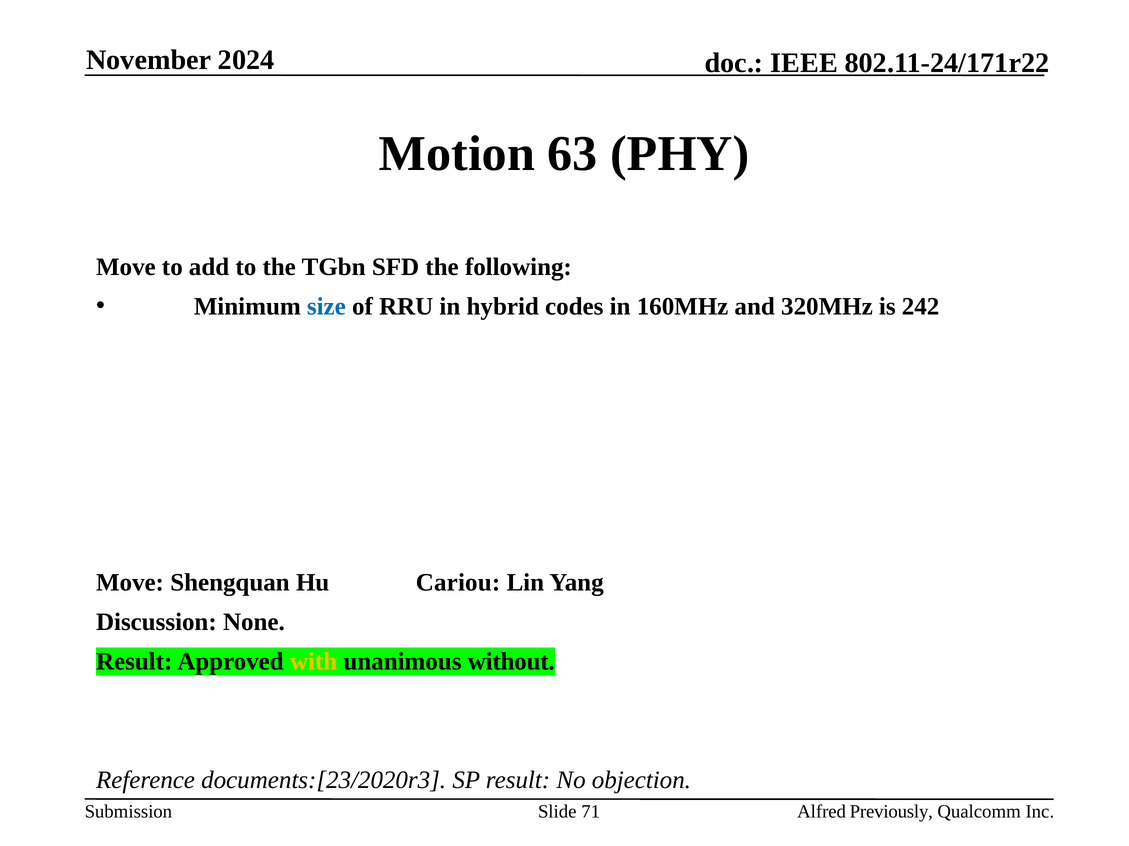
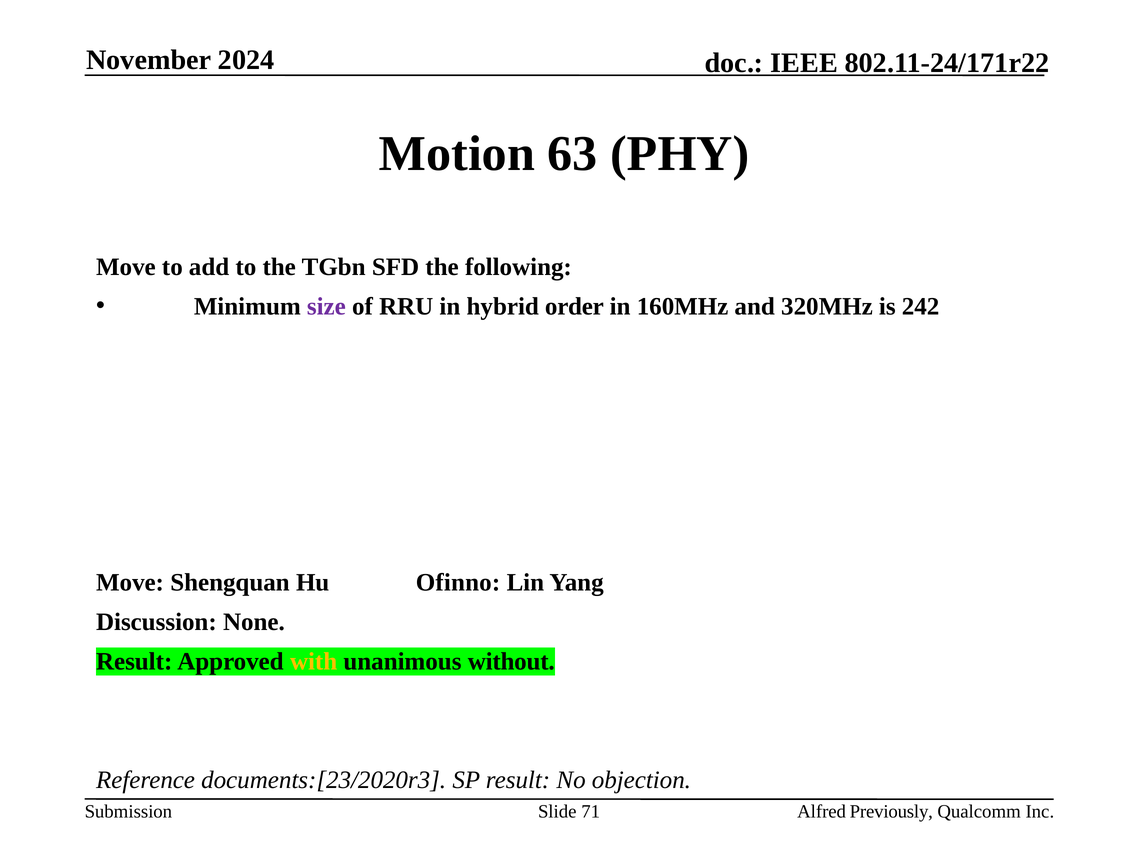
size colour: blue -> purple
codes: codes -> order
Cariou: Cariou -> Ofinno
